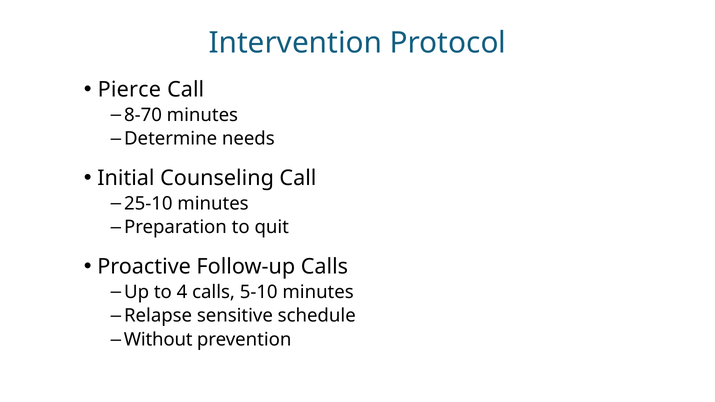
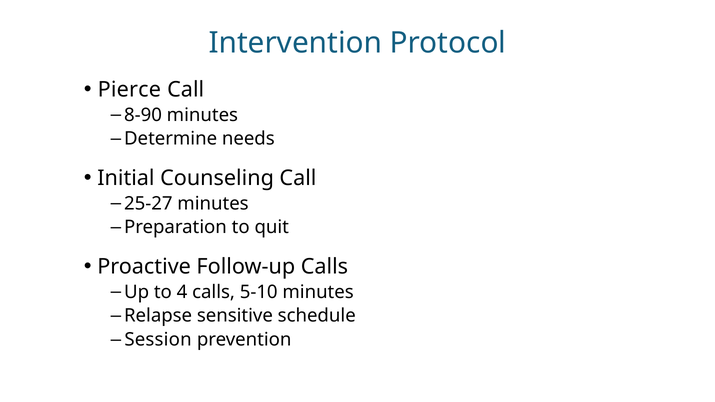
8-70: 8-70 -> 8-90
25-10: 25-10 -> 25-27
Without: Without -> Session
